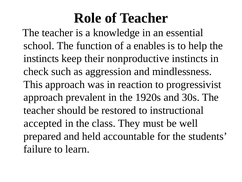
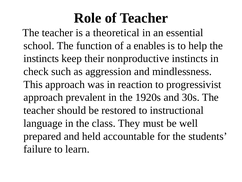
knowledge: knowledge -> theoretical
accepted: accepted -> language
